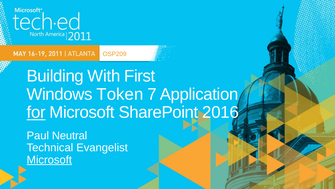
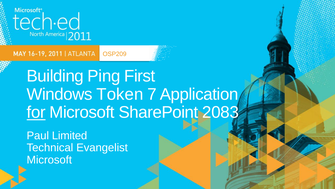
With: With -> Ping
2016: 2016 -> 2083
Neutral: Neutral -> Limited
Microsoft at (49, 159) underline: present -> none
